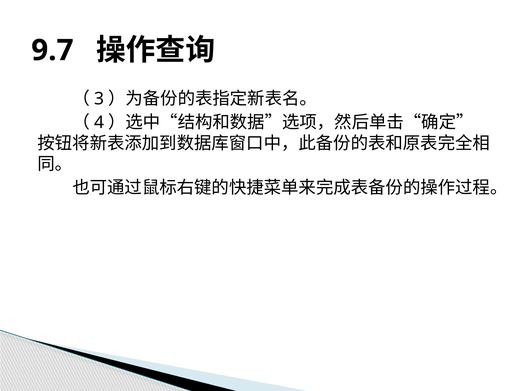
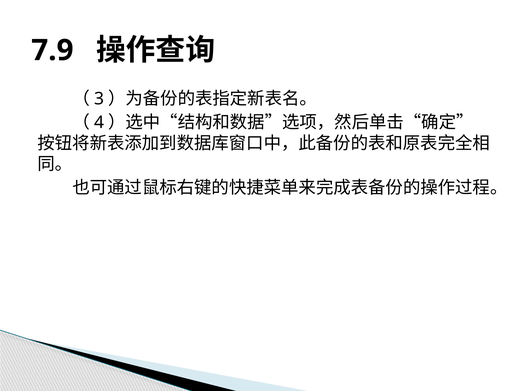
9.7: 9.7 -> 7.9
